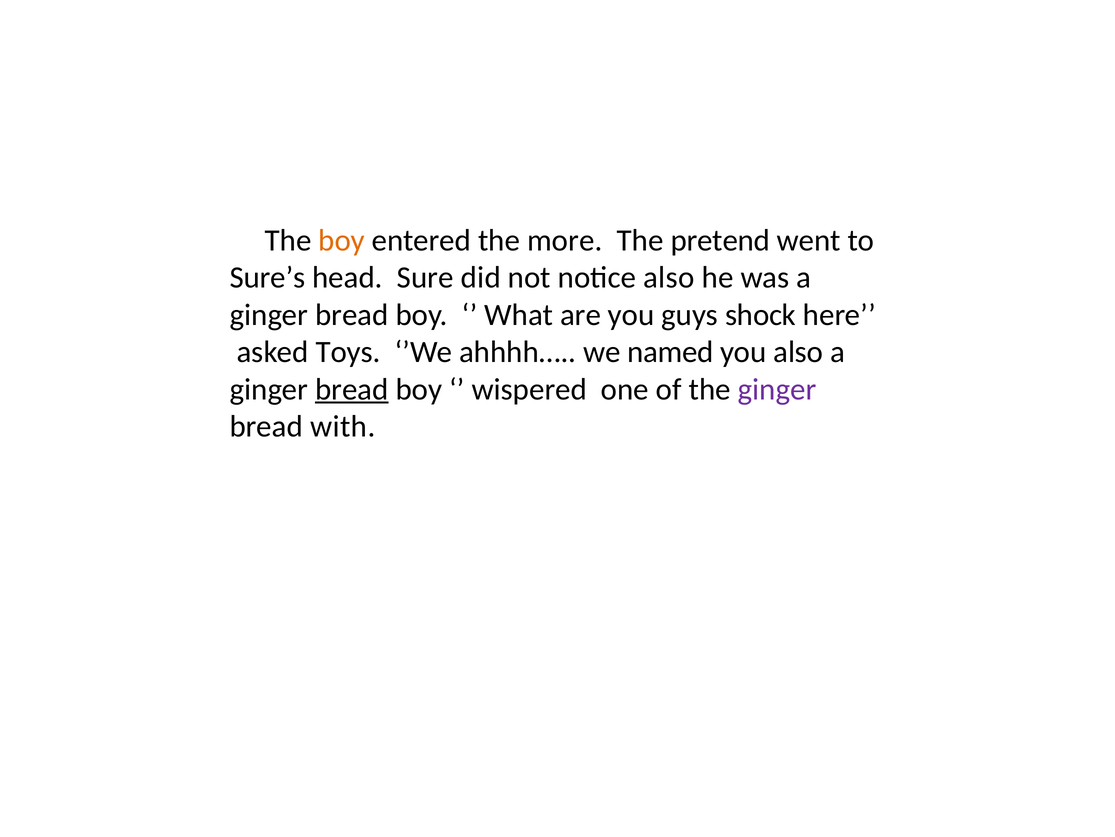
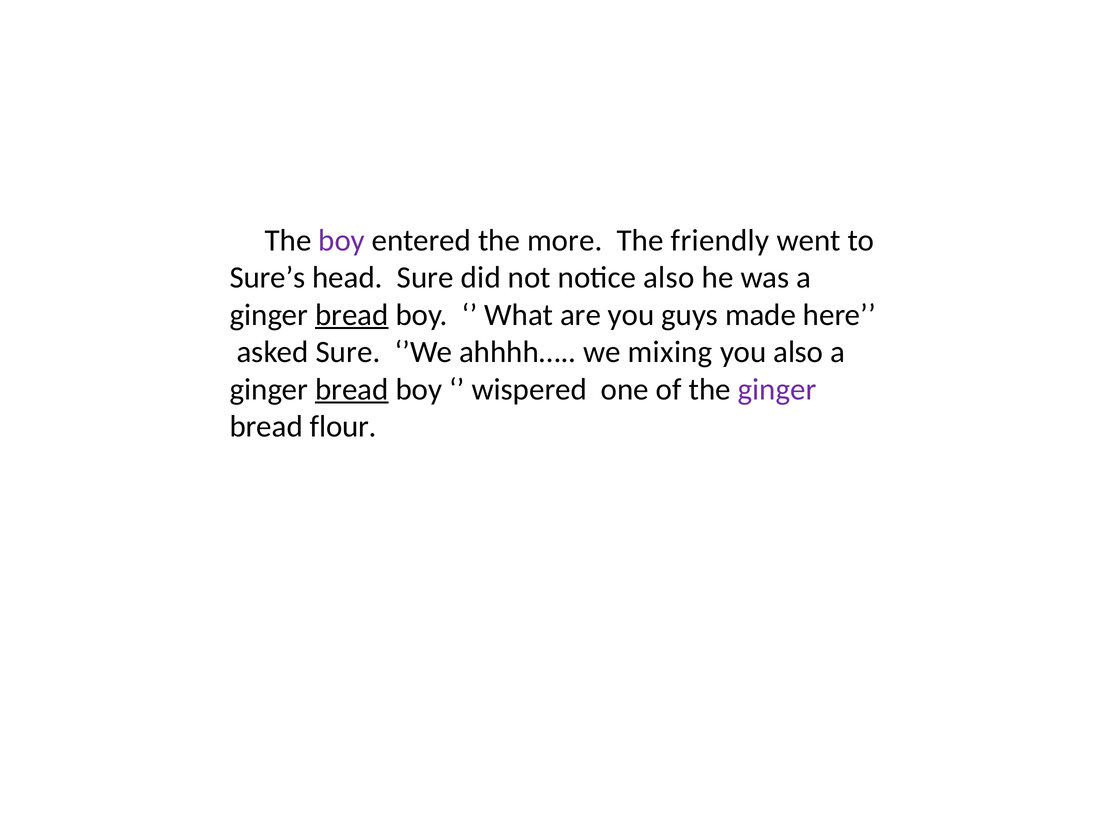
boy at (342, 240) colour: orange -> purple
pretend: pretend -> friendly
bread at (352, 315) underline: none -> present
shock: shock -> made
asked Toys: Toys -> Sure
named: named -> mixing
with: with -> flour
